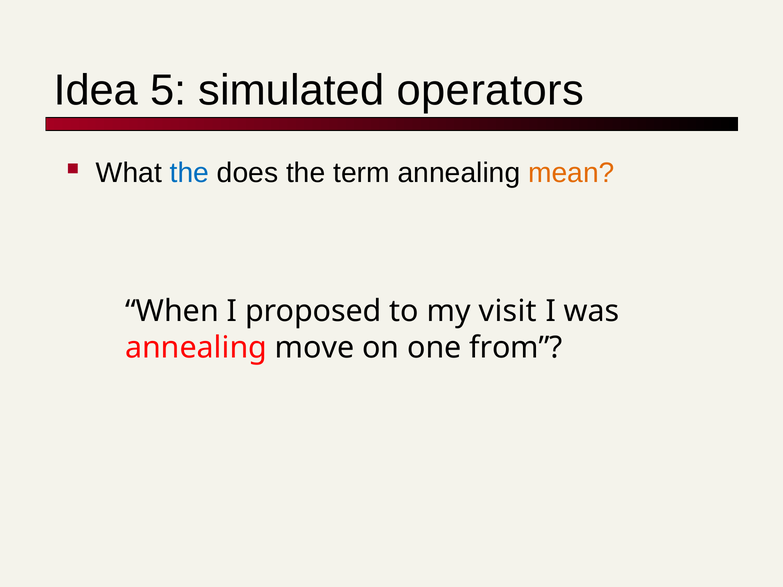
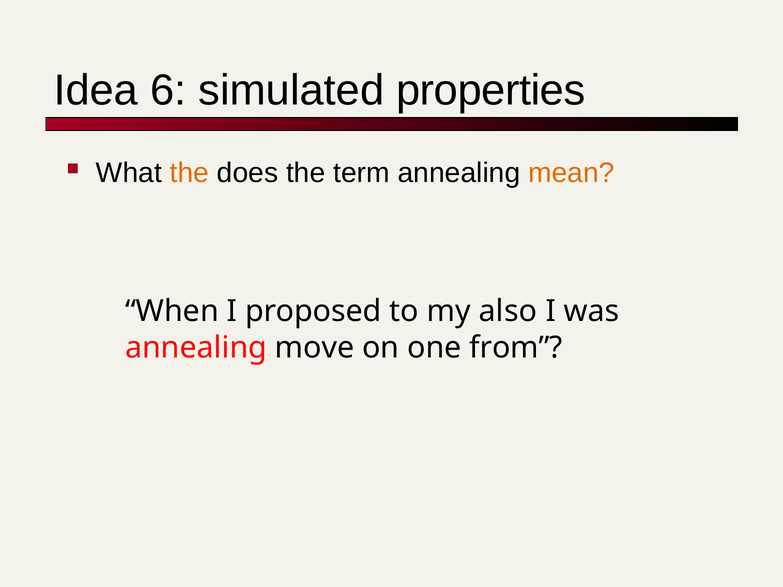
5: 5 -> 6
operators: operators -> properties
the at (189, 173) colour: blue -> orange
visit: visit -> also
